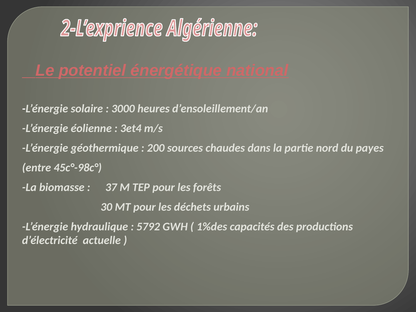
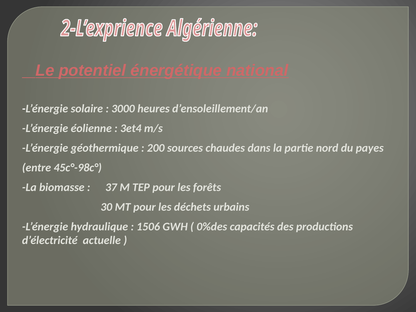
5792: 5792 -> 1506
1%des: 1%des -> 0%des
